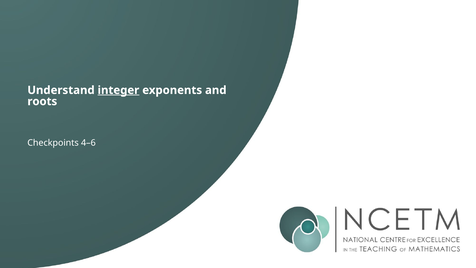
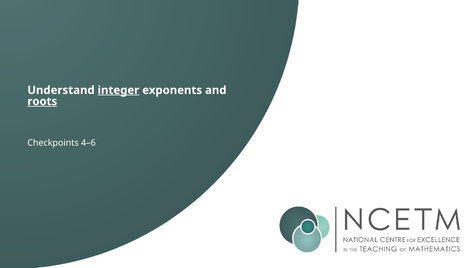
roots underline: none -> present
